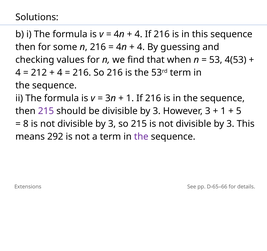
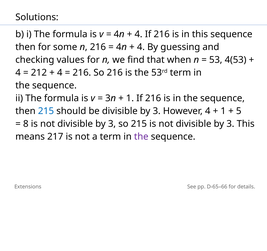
215 at (46, 111) colour: purple -> blue
However 3: 3 -> 4
292: 292 -> 217
